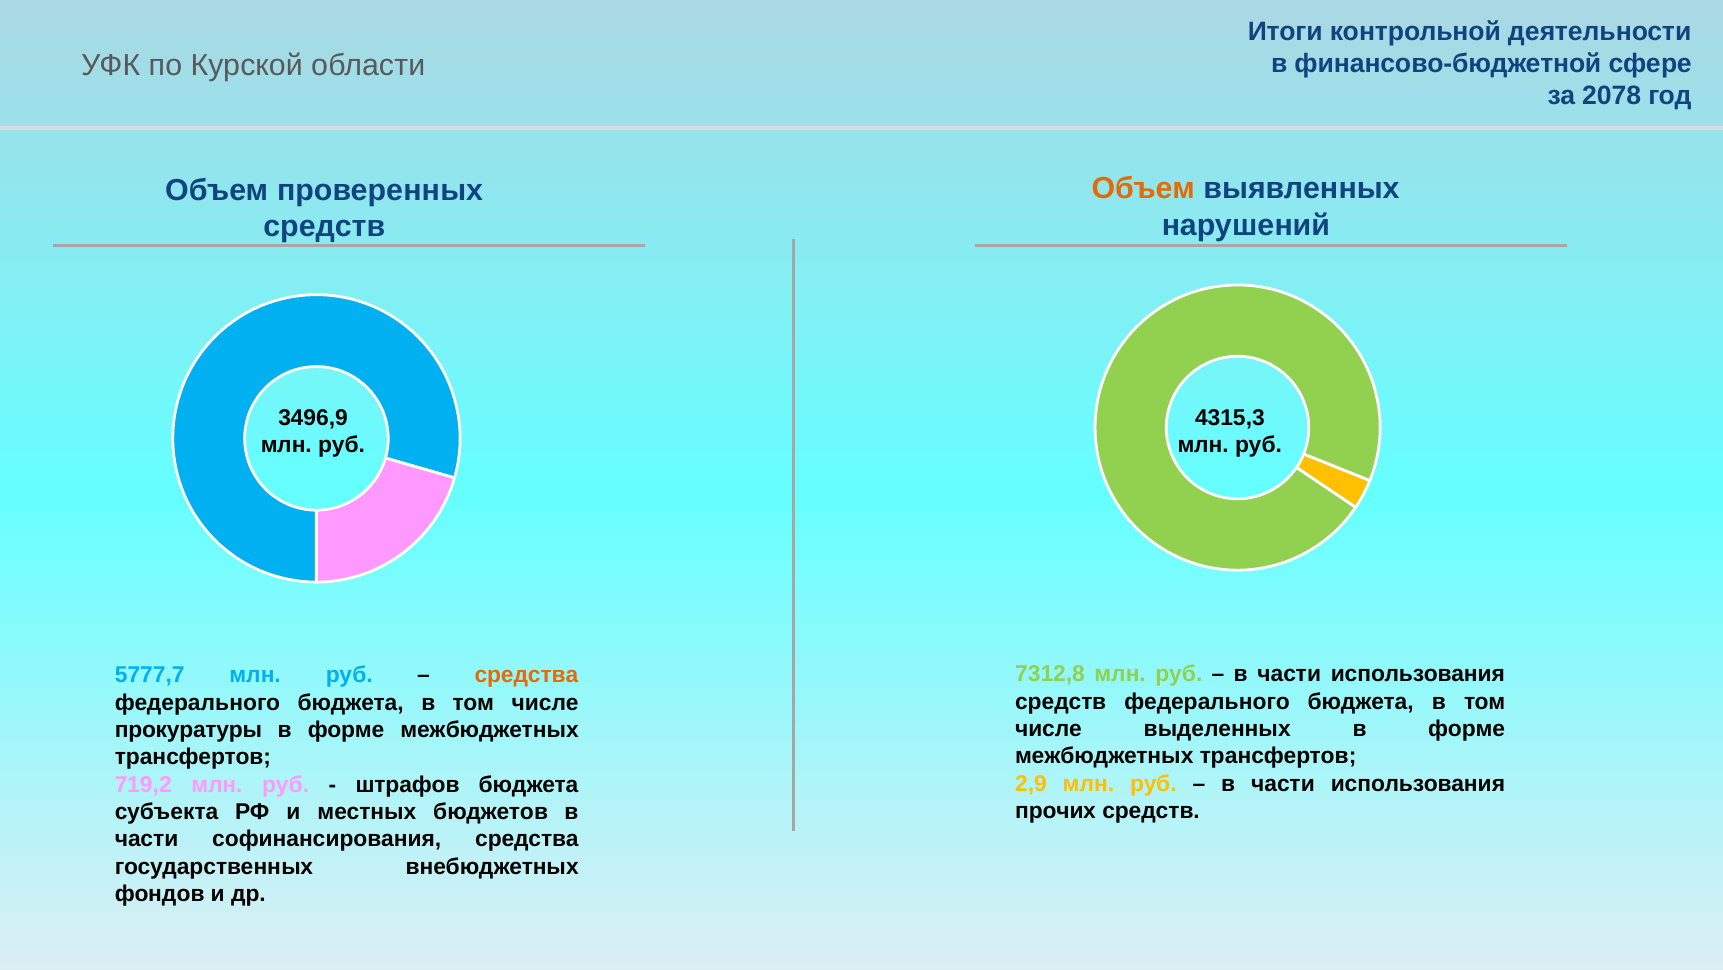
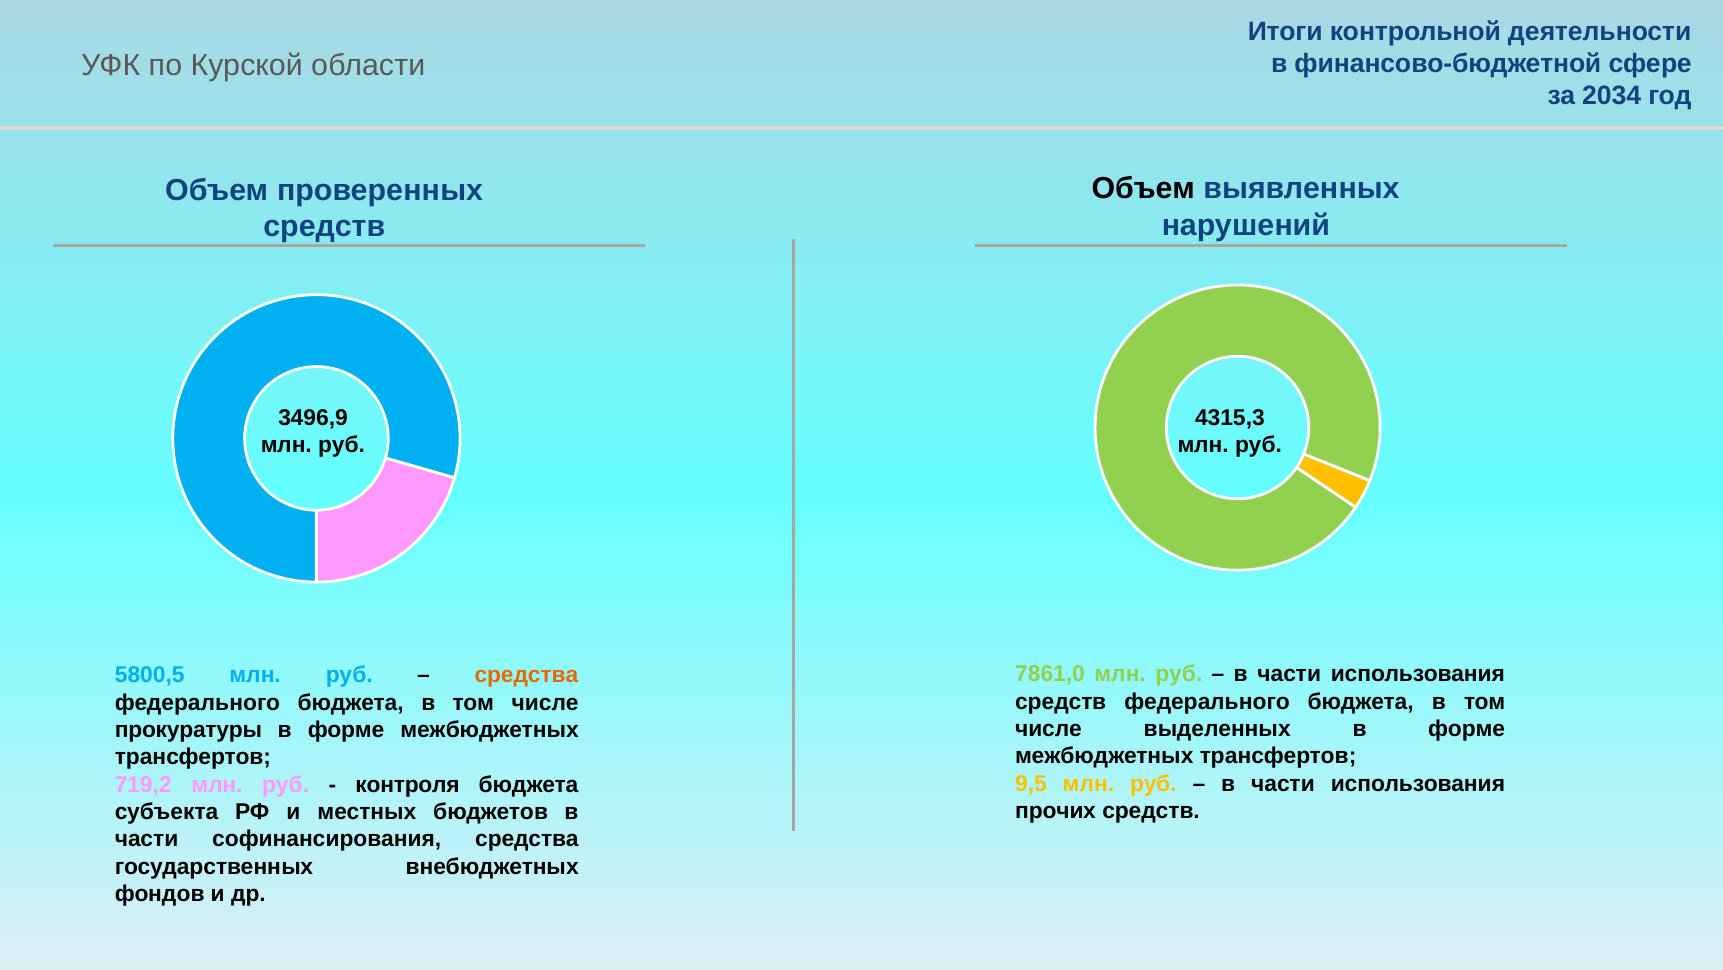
2078: 2078 -> 2034
Объем at (1143, 189) colour: orange -> black
7312,8: 7312,8 -> 7861,0
5777,7: 5777,7 -> 5800,5
2,9: 2,9 -> 9,5
штрафов: штрафов -> контроля
